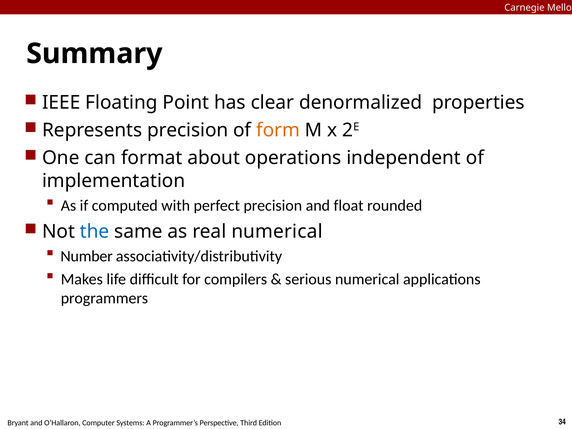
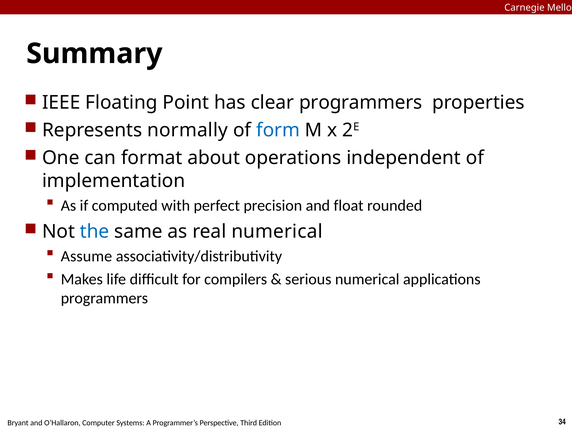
clear denormalized: denormalized -> programmers
Represents precision: precision -> normally
form colour: orange -> blue
Number: Number -> Assume
